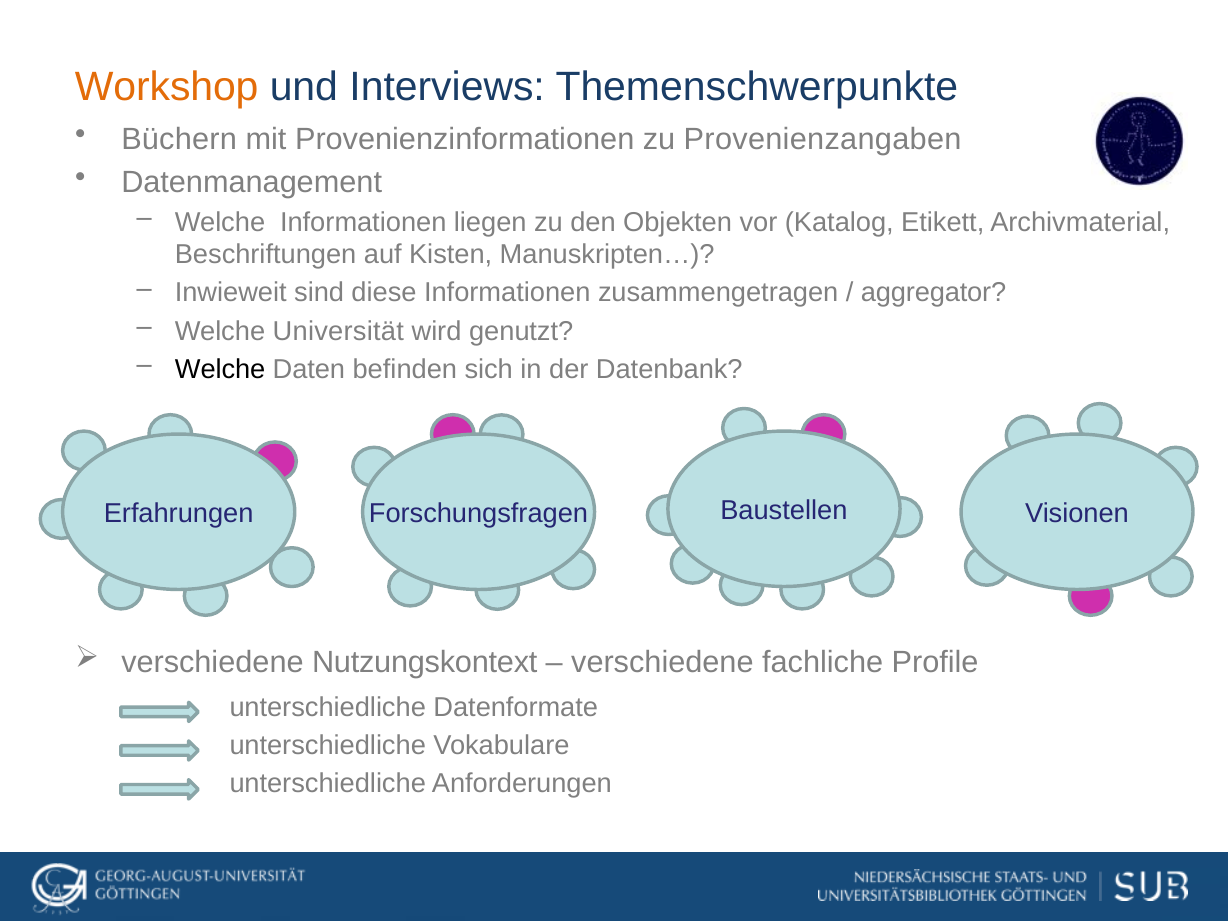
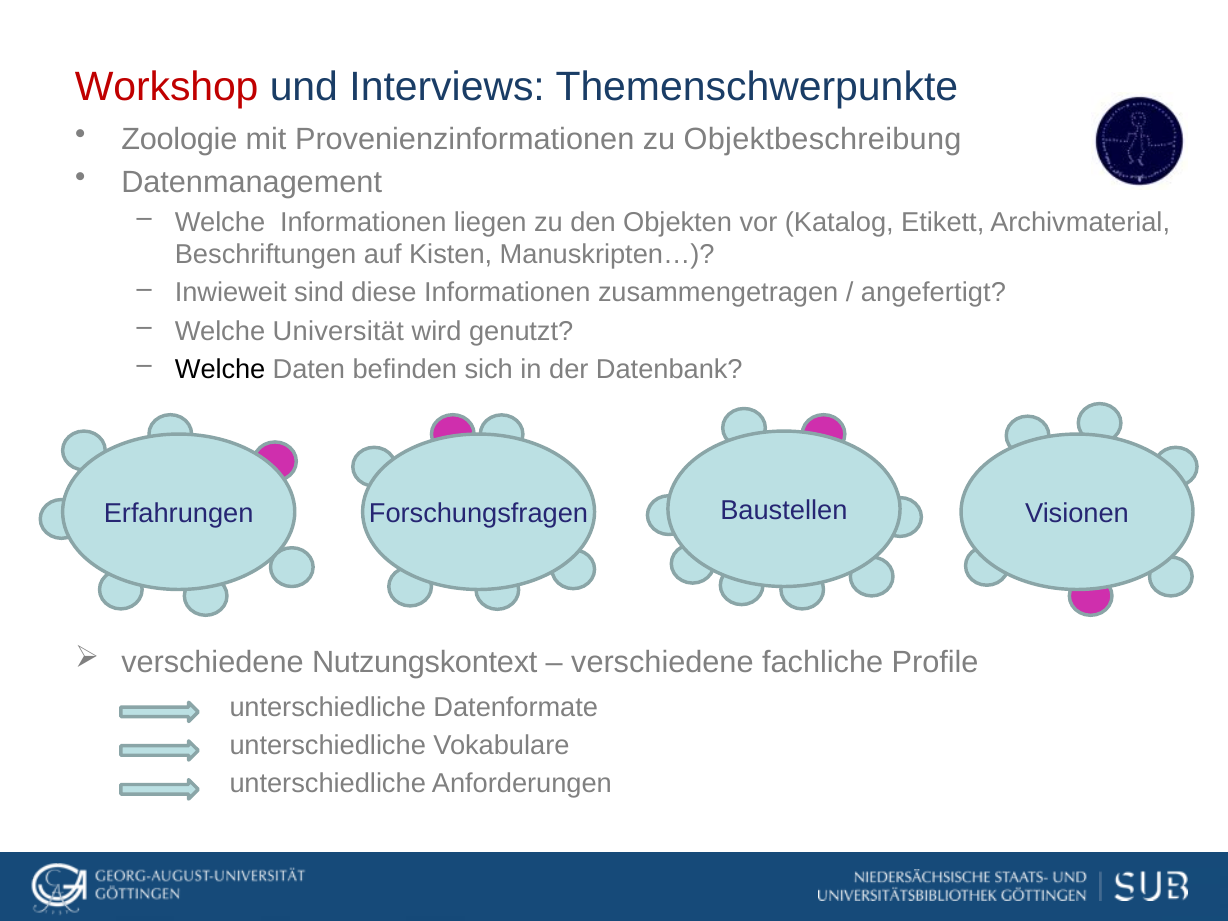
Workshop colour: orange -> red
Büchern: Büchern -> Zoologie
Provenienzangaben: Provenienzangaben -> Objektbeschreibung
aggregator: aggregator -> angefertigt
